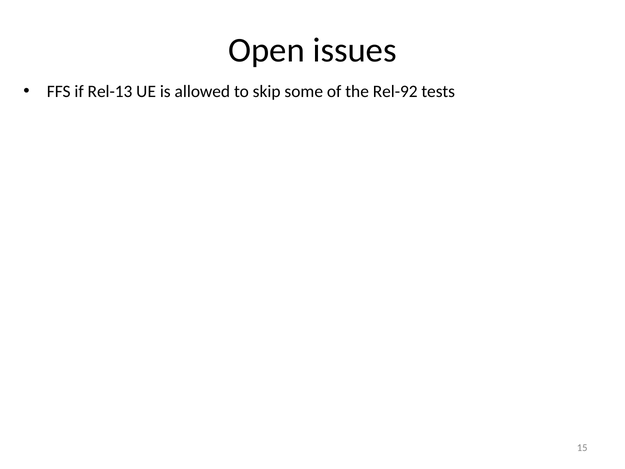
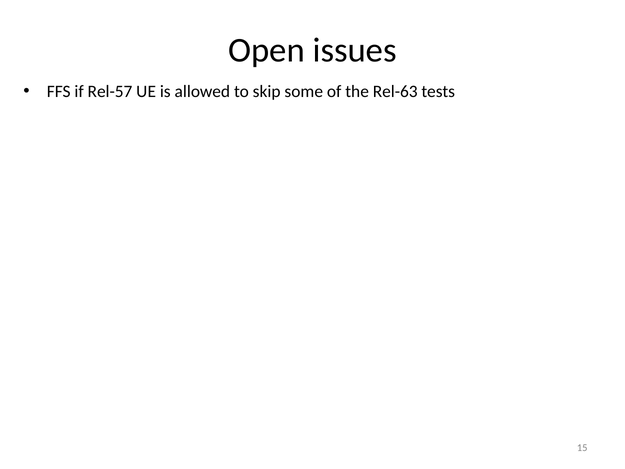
Rel-13: Rel-13 -> Rel-57
Rel-92: Rel-92 -> Rel-63
